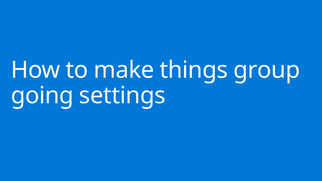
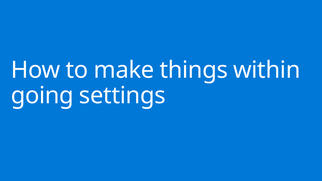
group: group -> within
